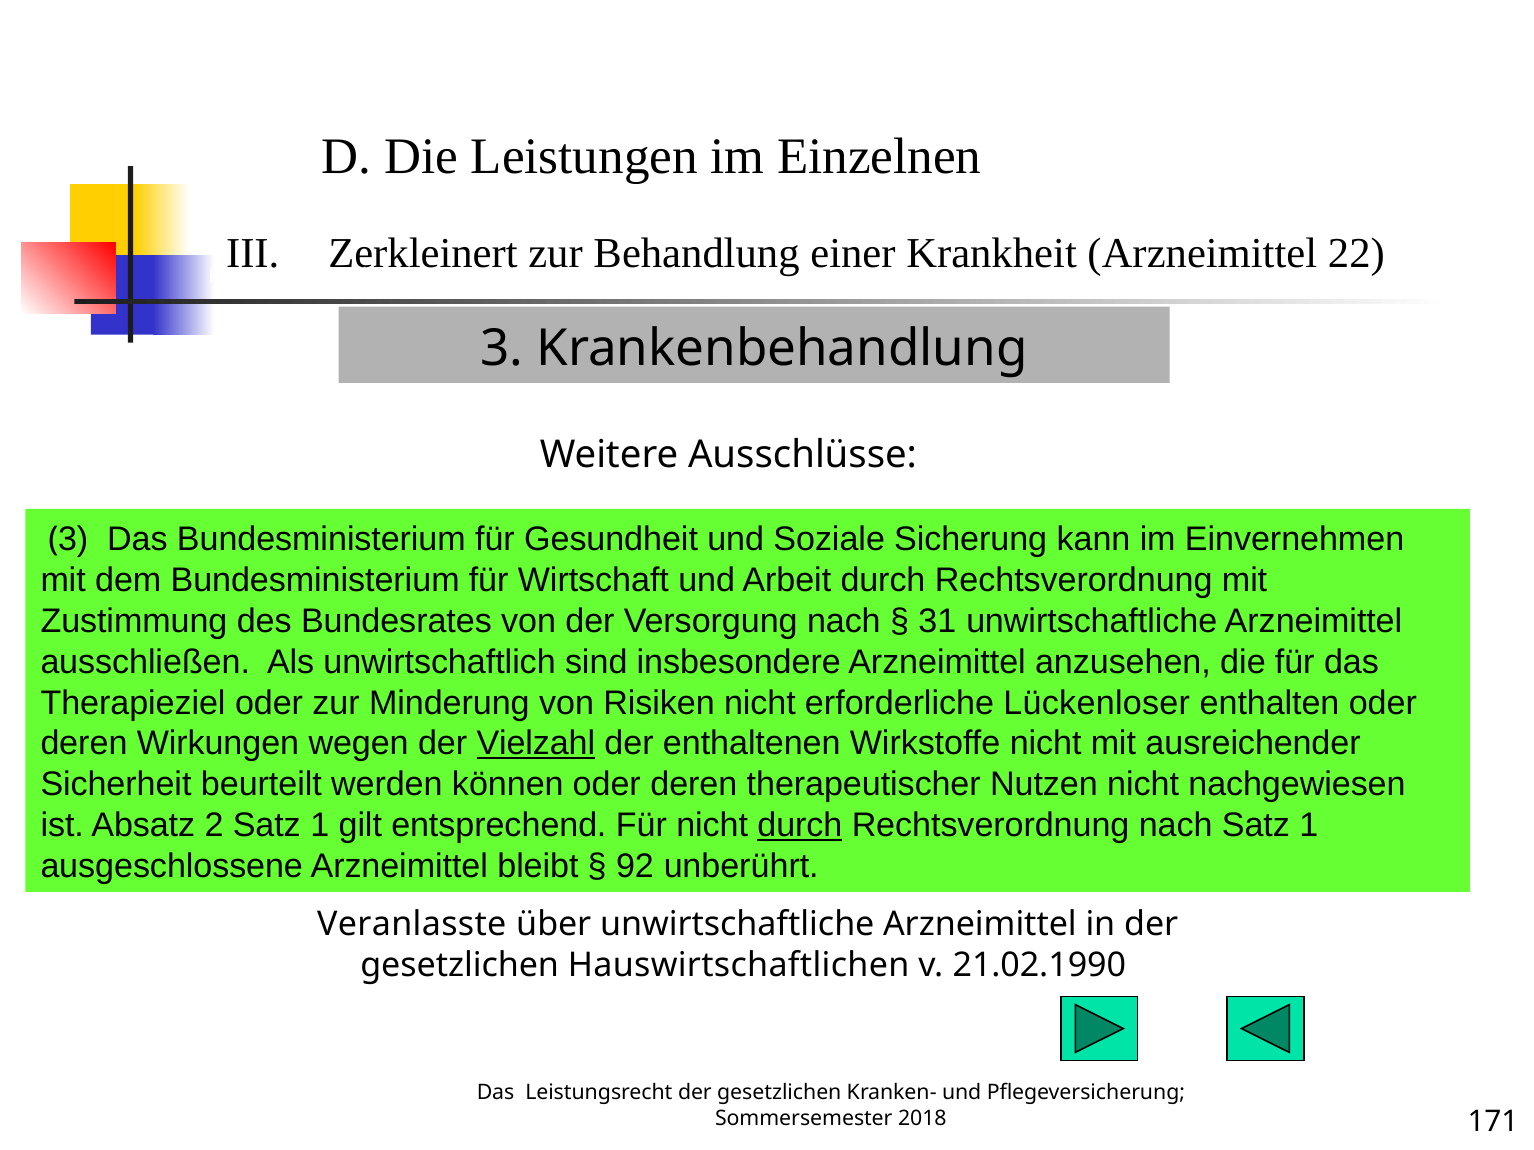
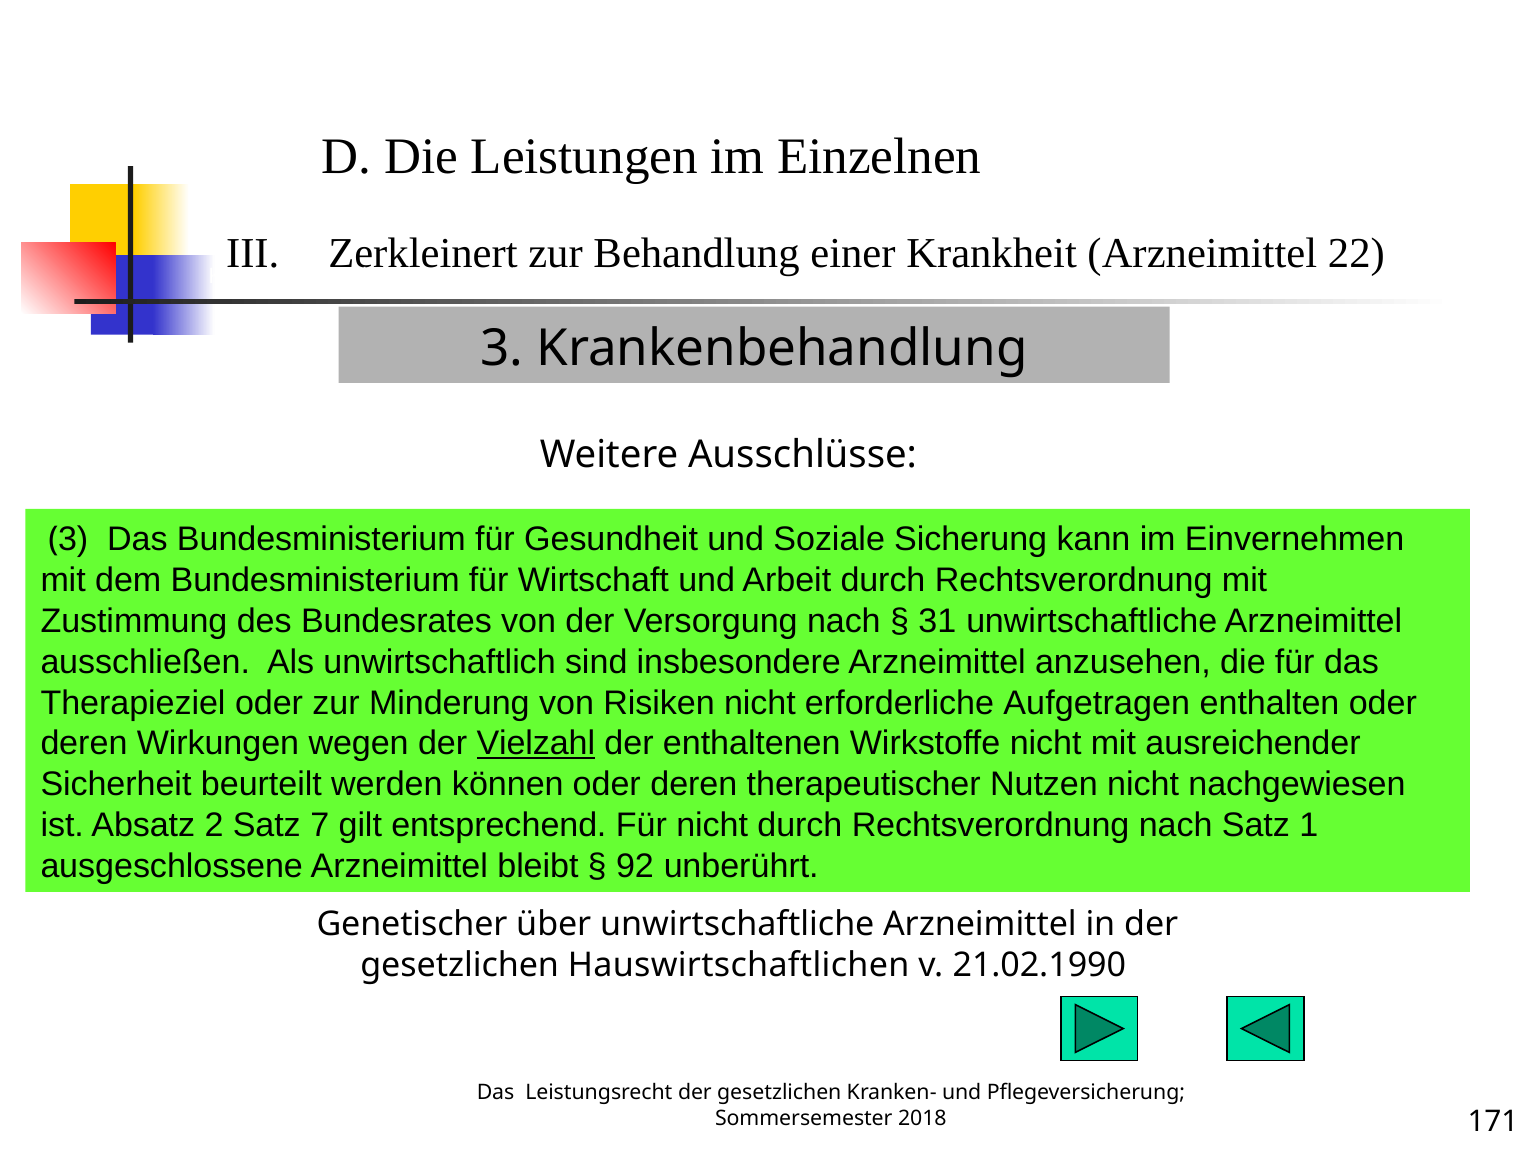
Lückenloser: Lückenloser -> Aufgetragen
2 Satz 1: 1 -> 7
durch at (800, 826) underline: present -> none
Veranlasste: Veranlasste -> Genetischer
